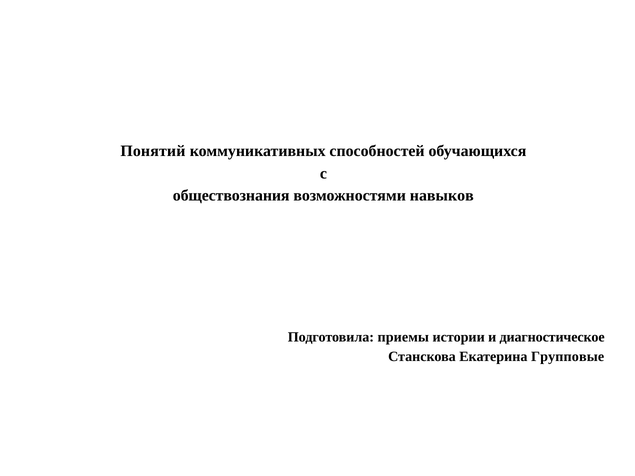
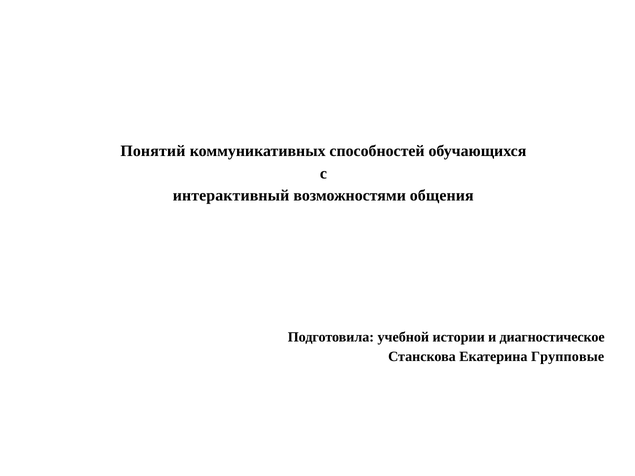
обществознания: обществознания -> интерактивный
навыков: навыков -> общения
приемы: приемы -> учебной
